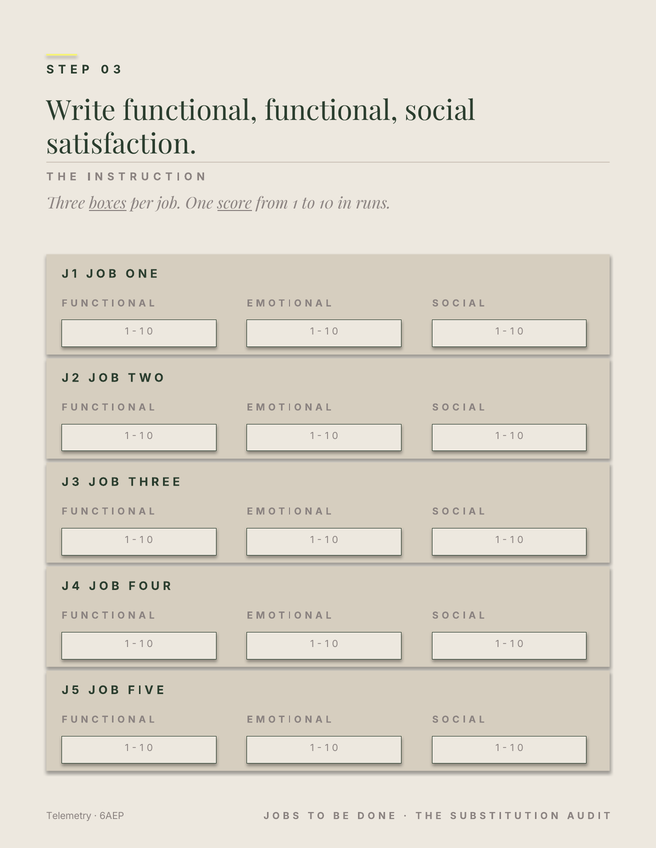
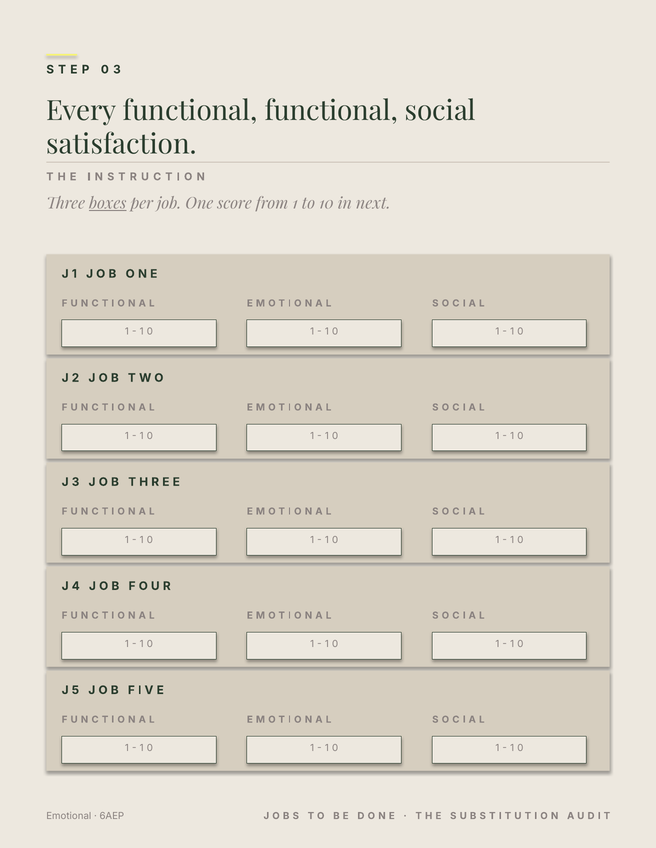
Write: Write -> Every
score underline: present -> none
runs: runs -> next
Telemetry: Telemetry -> Emotional
